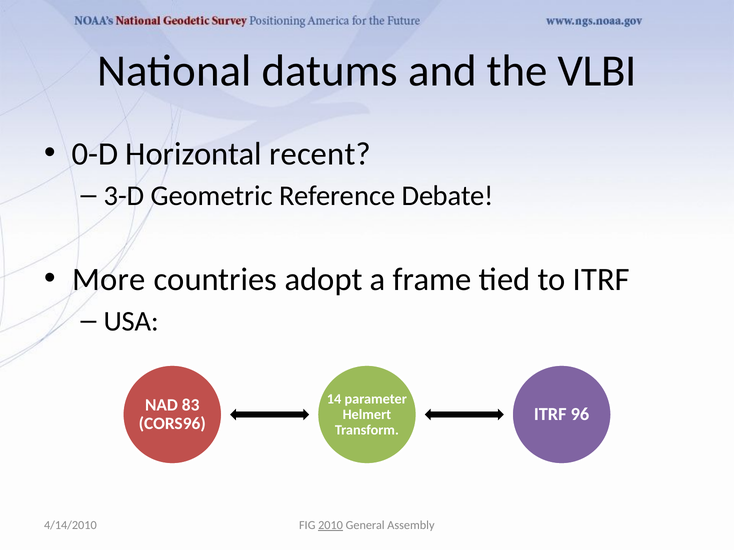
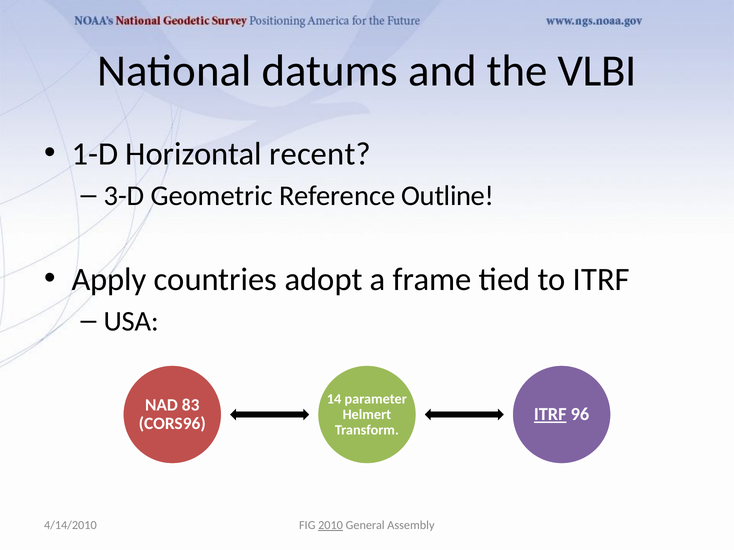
0-D: 0-D -> 1-D
Debate: Debate -> Outline
More: More -> Apply
ITRF at (550, 415) underline: none -> present
